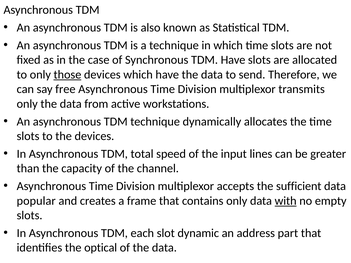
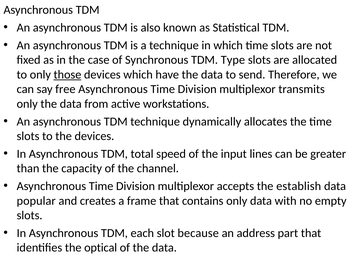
TDM Have: Have -> Type
sufficient: sufficient -> establish
with underline: present -> none
dynamic: dynamic -> because
